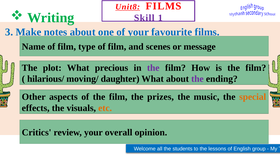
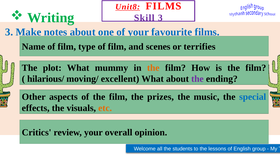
Skill 1: 1 -> 3
message: message -> terrifies
precious: precious -> mummy
the at (153, 68) colour: purple -> orange
daughter: daughter -> excellent
special colour: orange -> blue
